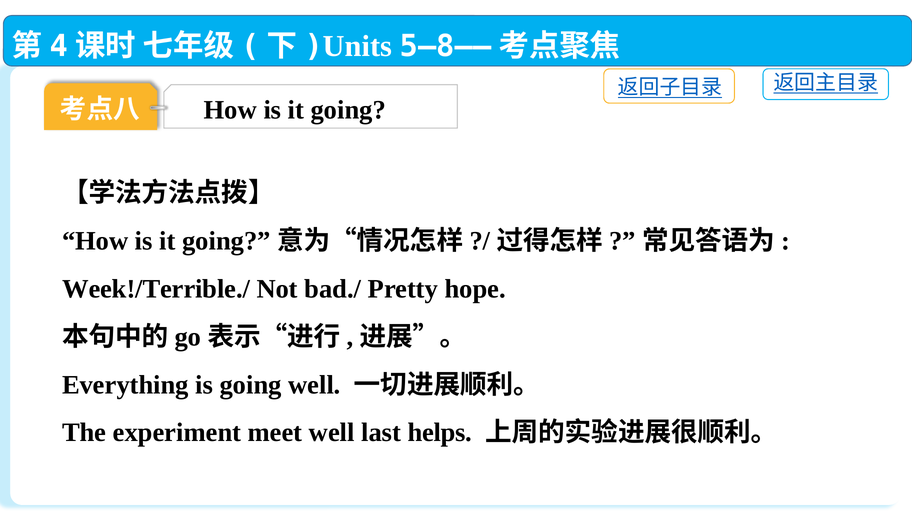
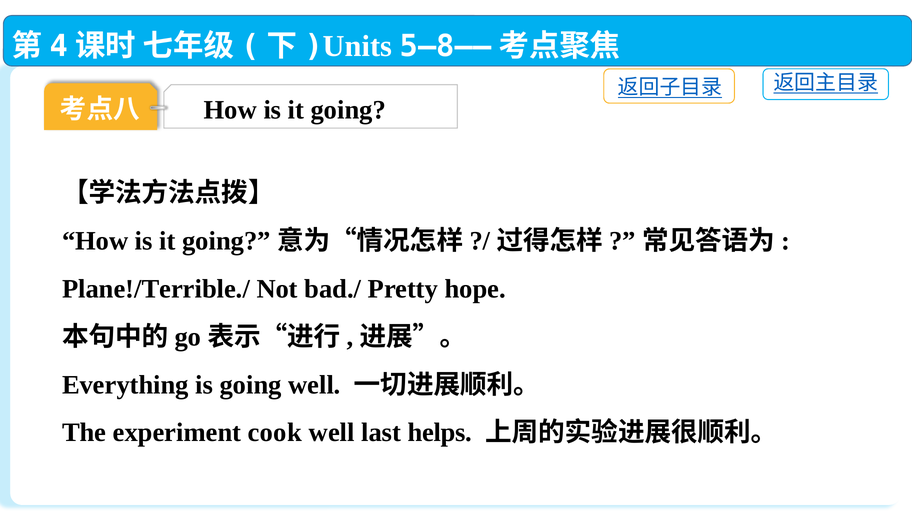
Week!/Terrible./: Week!/Terrible./ -> Plane!/Terrible./
meet: meet -> cook
